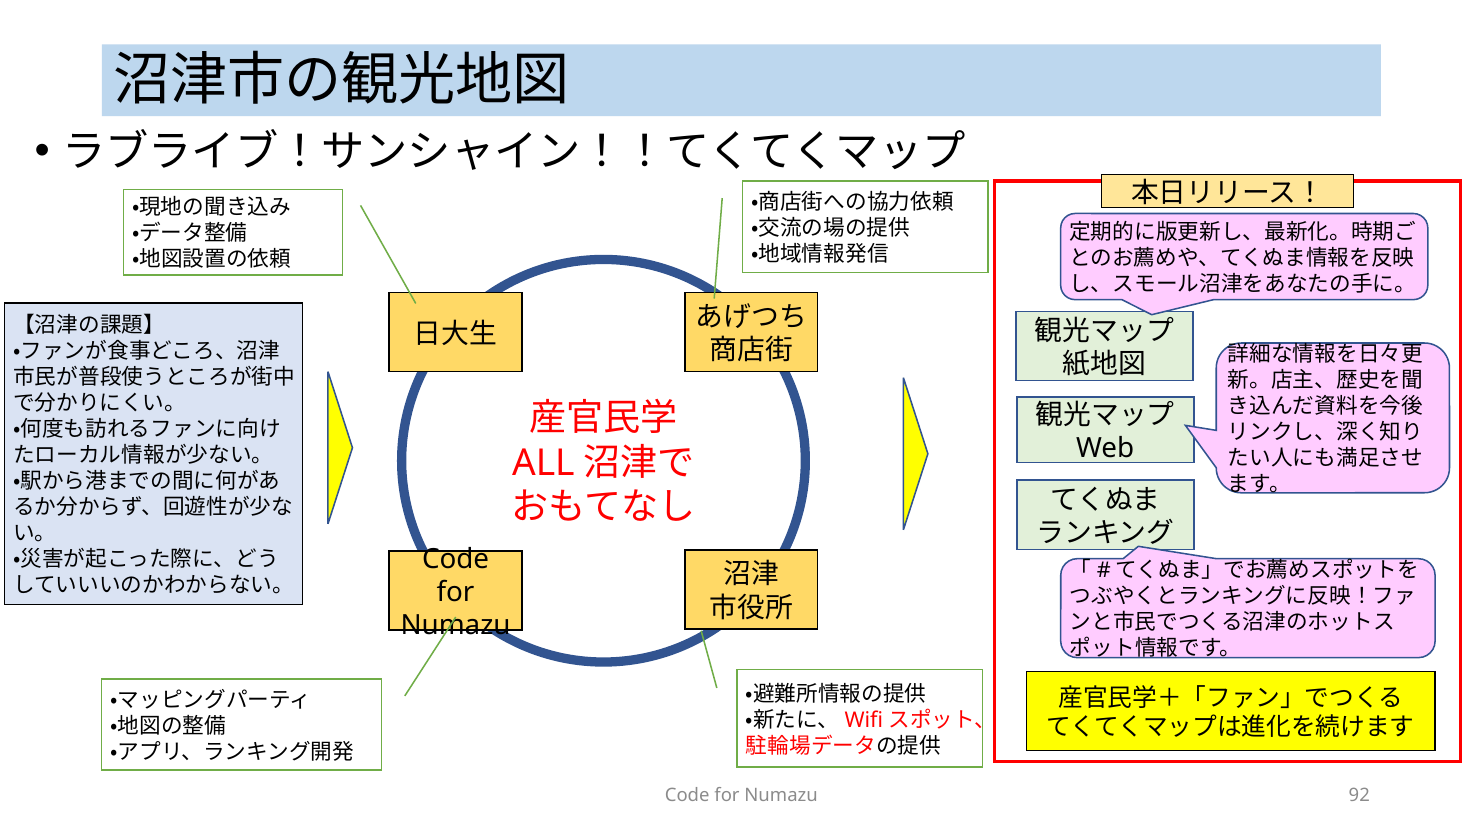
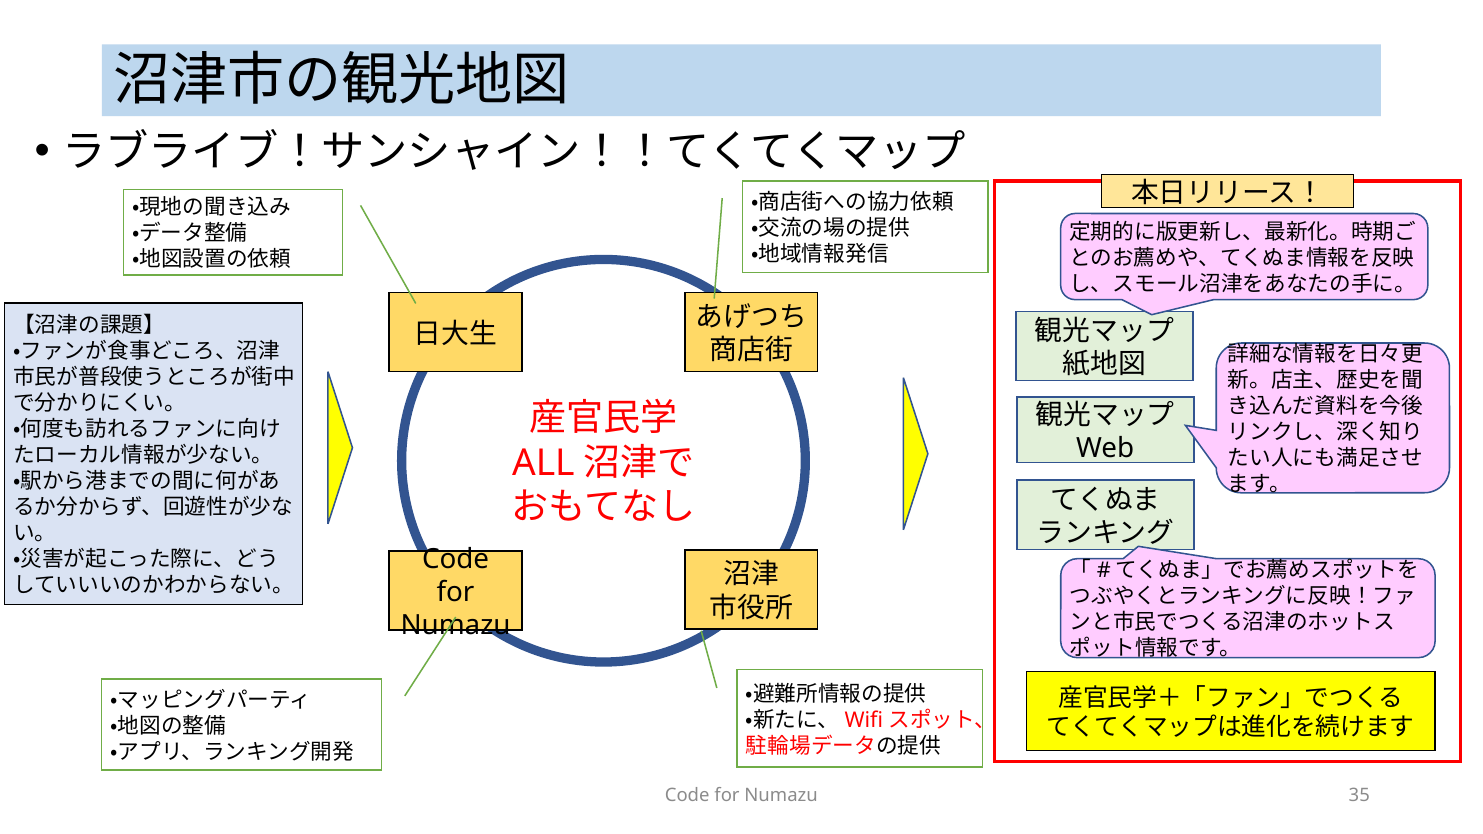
92: 92 -> 35
